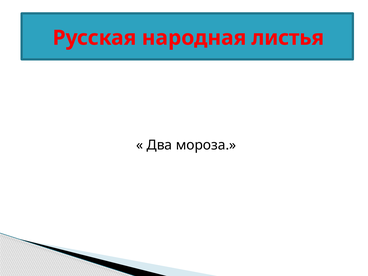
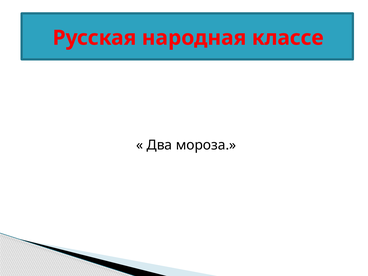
листья: листья -> классе
